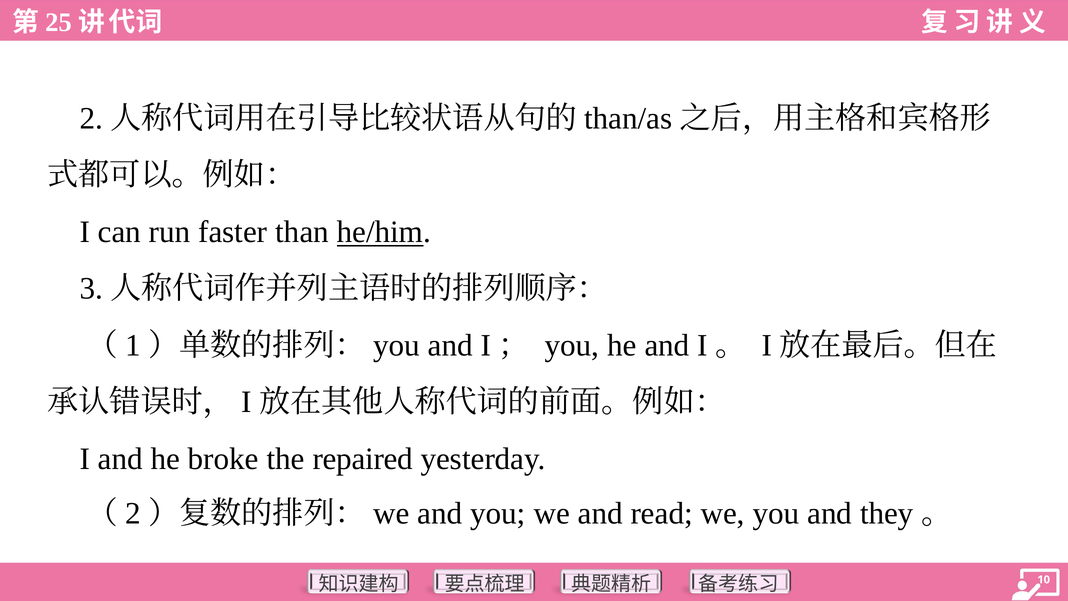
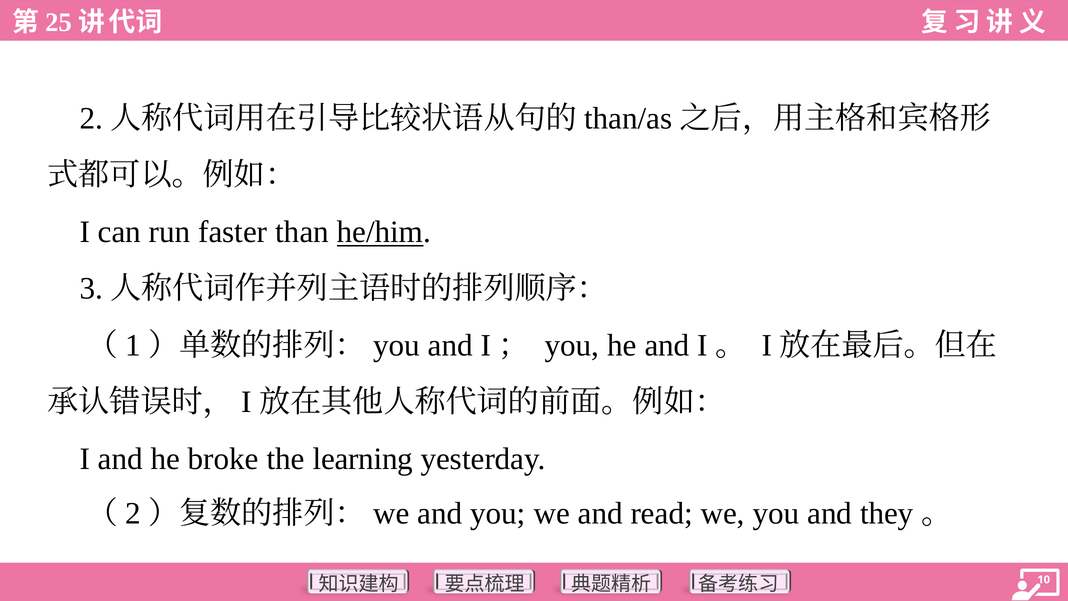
repaired: repaired -> learning
